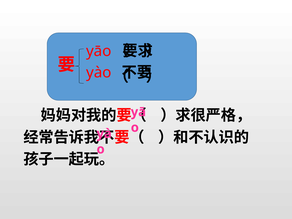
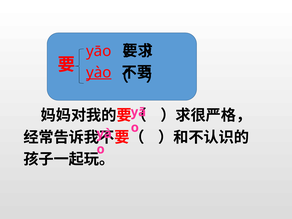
yào underline: none -> present
